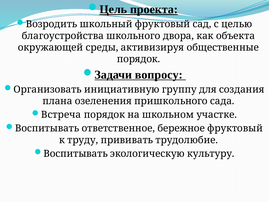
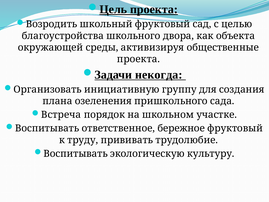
порядок at (139, 59): порядок -> проекта
вопросу: вопросу -> некогда
